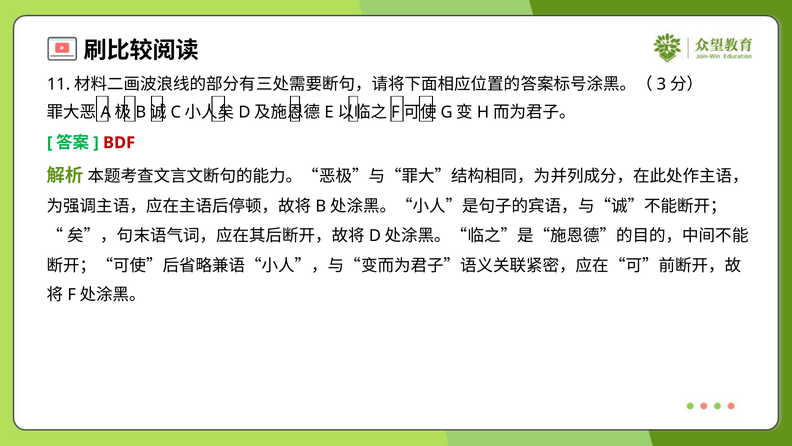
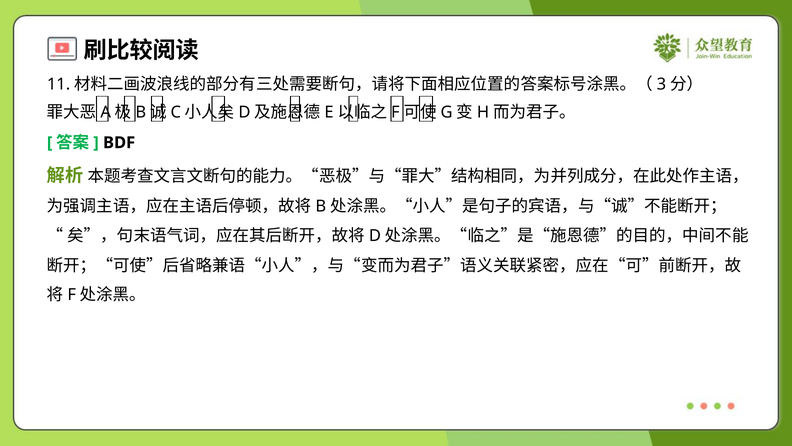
BDF colour: red -> black
